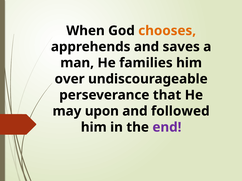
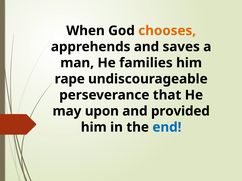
over: over -> rape
followed: followed -> provided
end colour: purple -> blue
